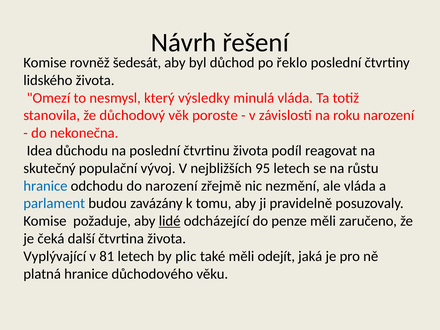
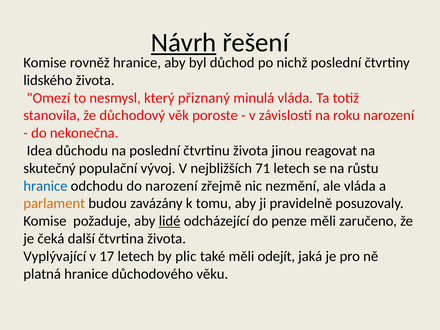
Návrh underline: none -> present
rovněž šedesát: šedesát -> hranice
řeklo: řeklo -> nichž
výsledky: výsledky -> přiznaný
podíl: podíl -> jinou
95: 95 -> 71
parlament colour: blue -> orange
81: 81 -> 17
